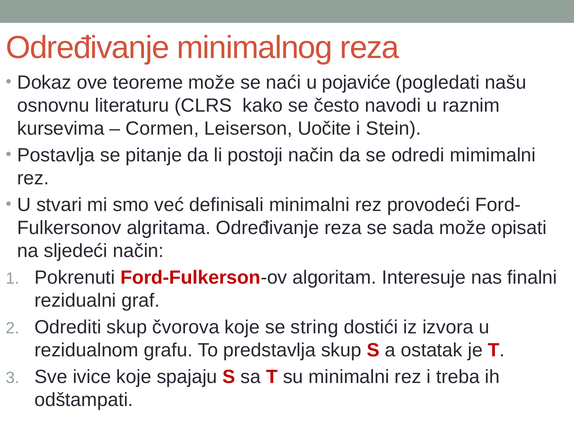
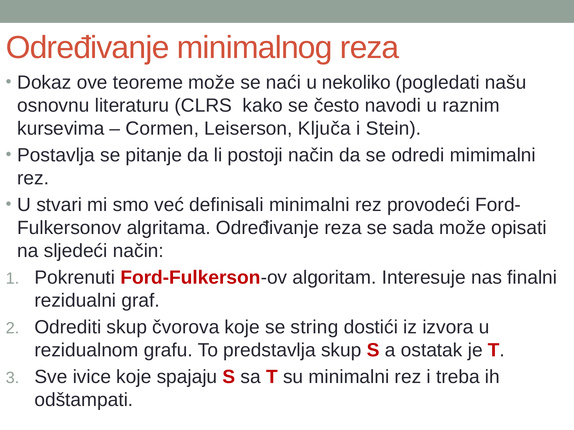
pojaviće: pojaviće -> nekoliko
Uočite: Uočite -> Ključa
